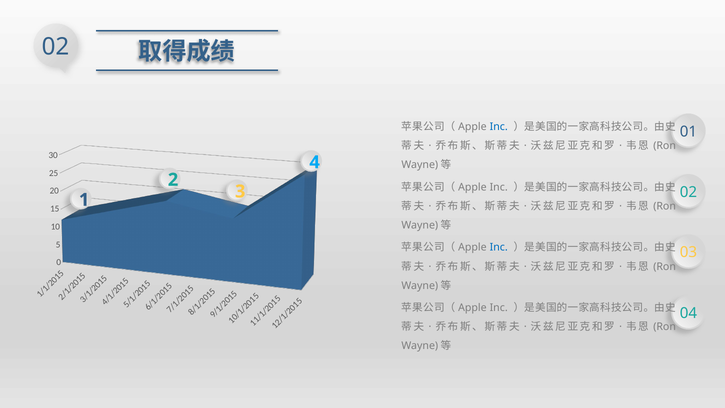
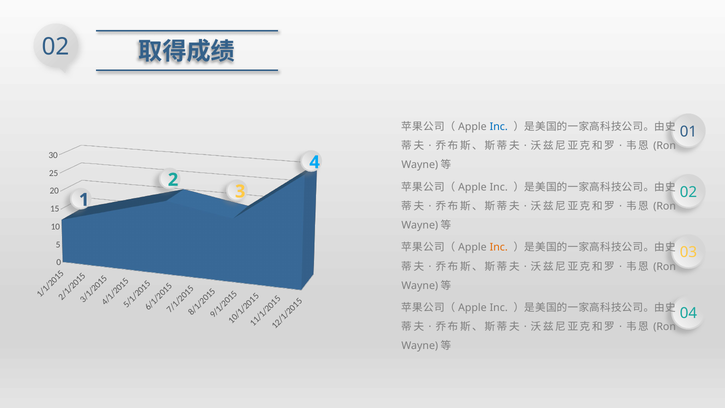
Inc at (499, 247) colour: blue -> orange
